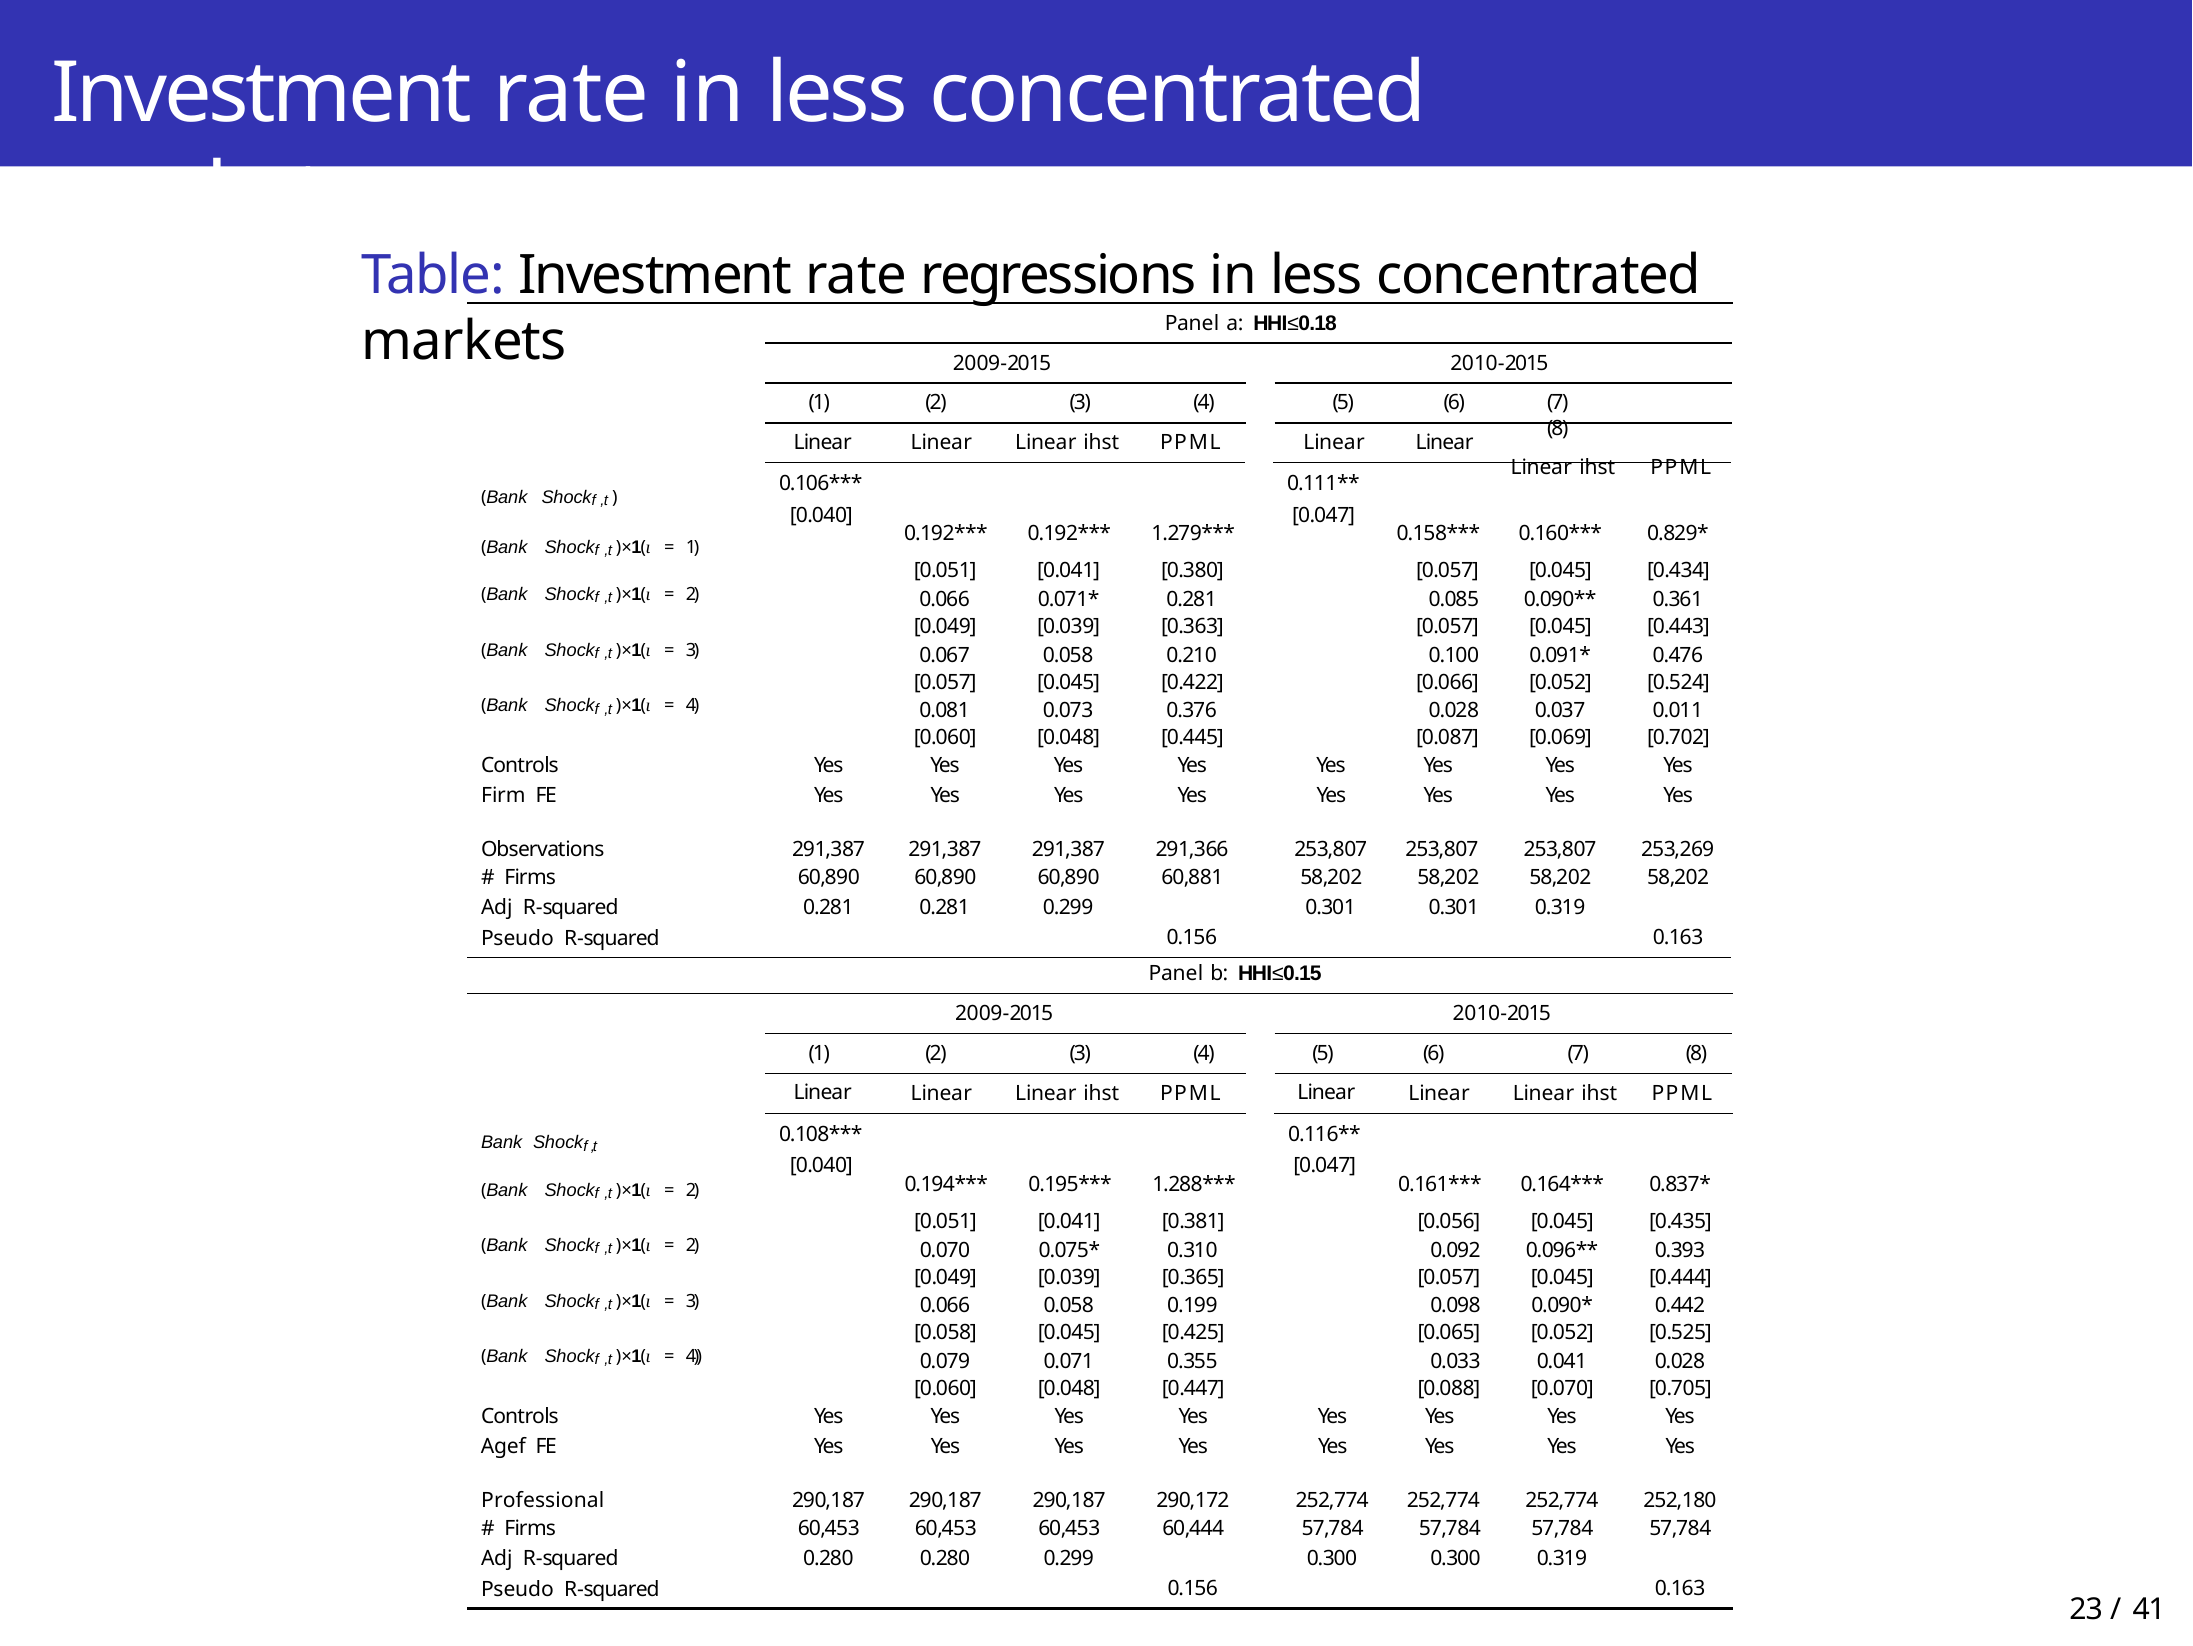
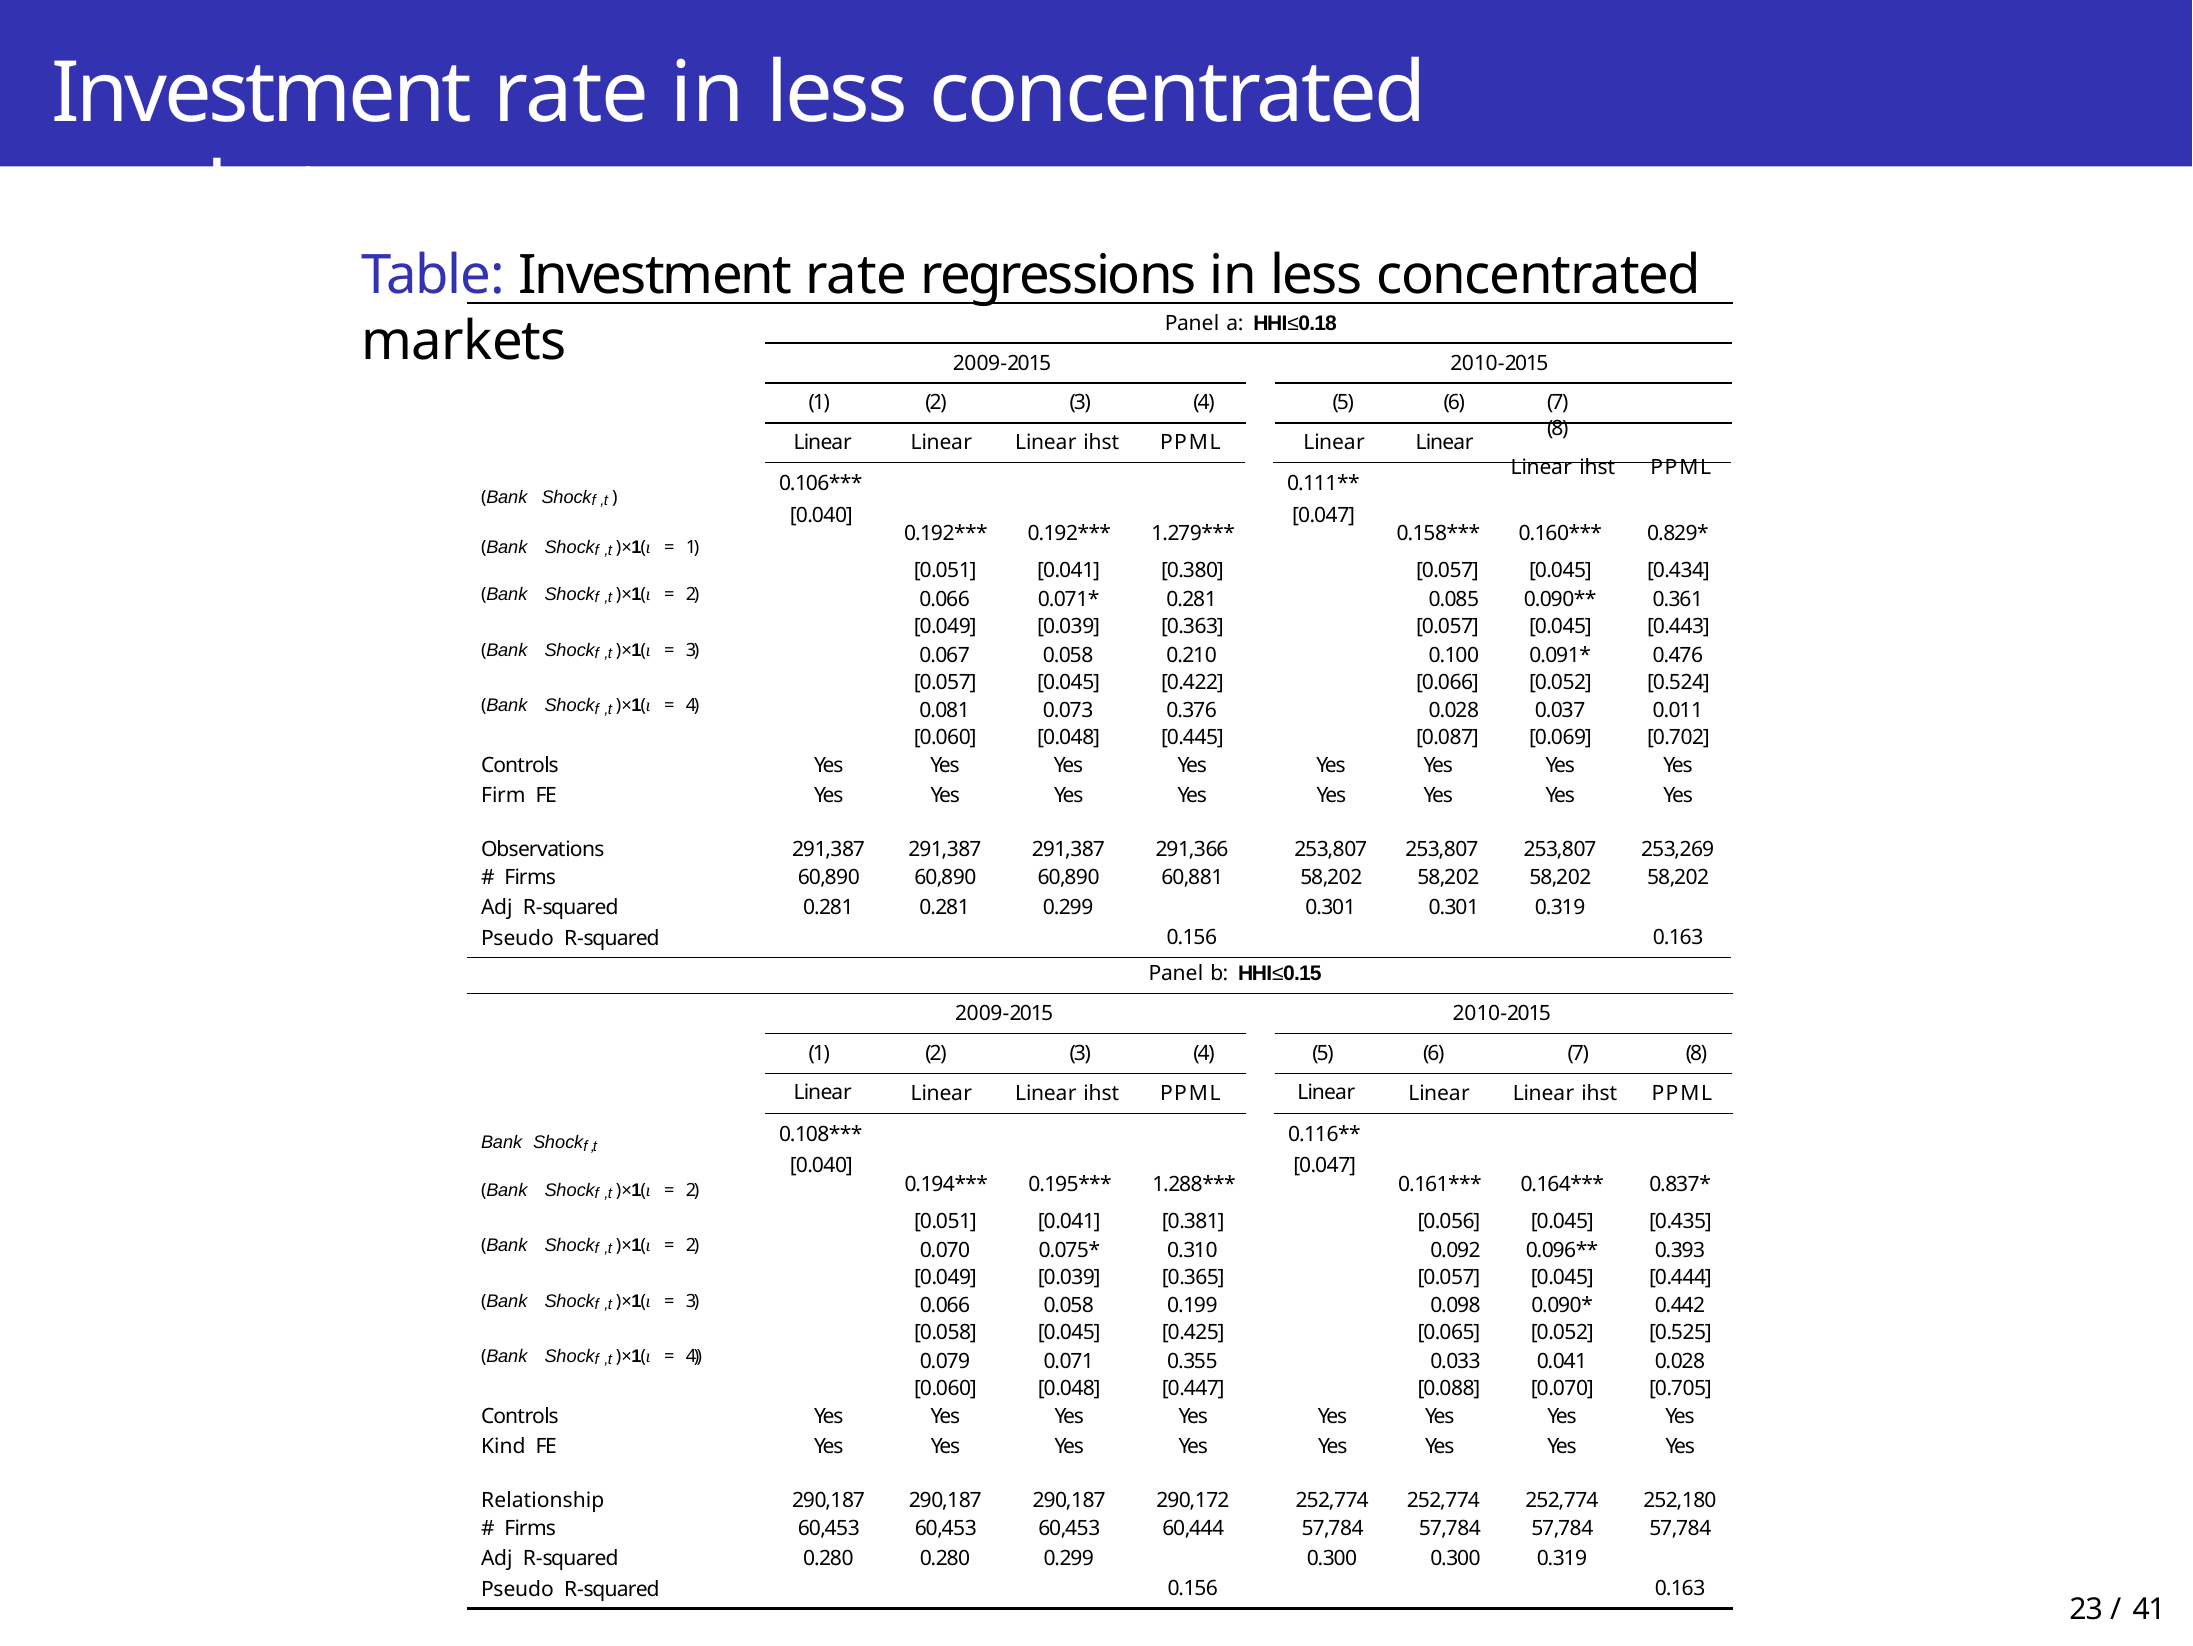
Agef: Agef -> Kind
Professional: Professional -> Relationship
